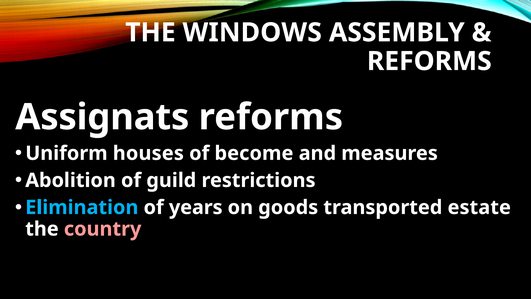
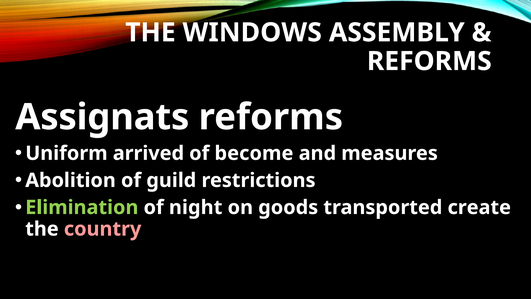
houses: houses -> arrived
Elimination colour: light blue -> light green
years: years -> night
estate: estate -> create
